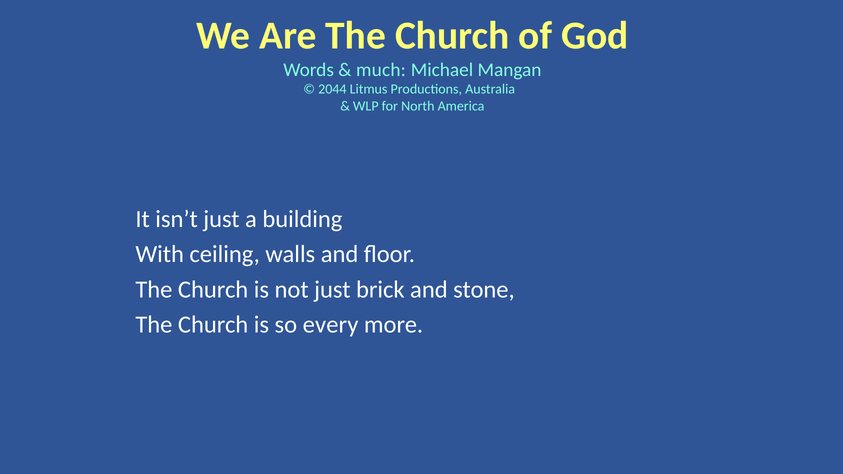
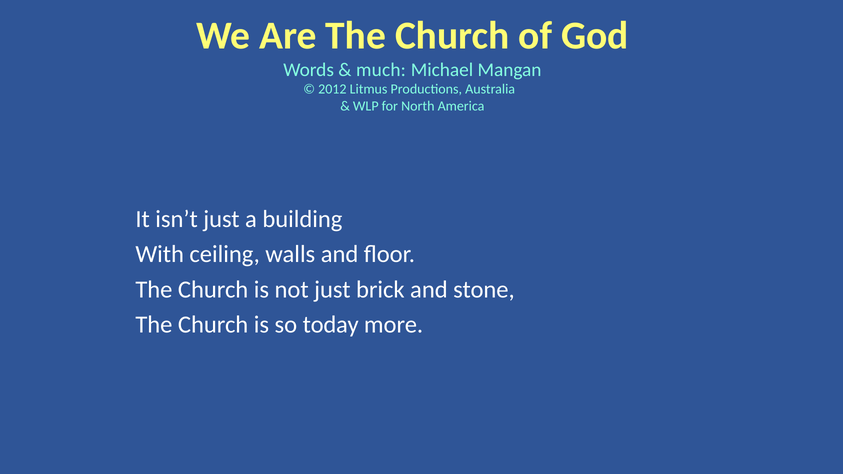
2044: 2044 -> 2012
every: every -> today
